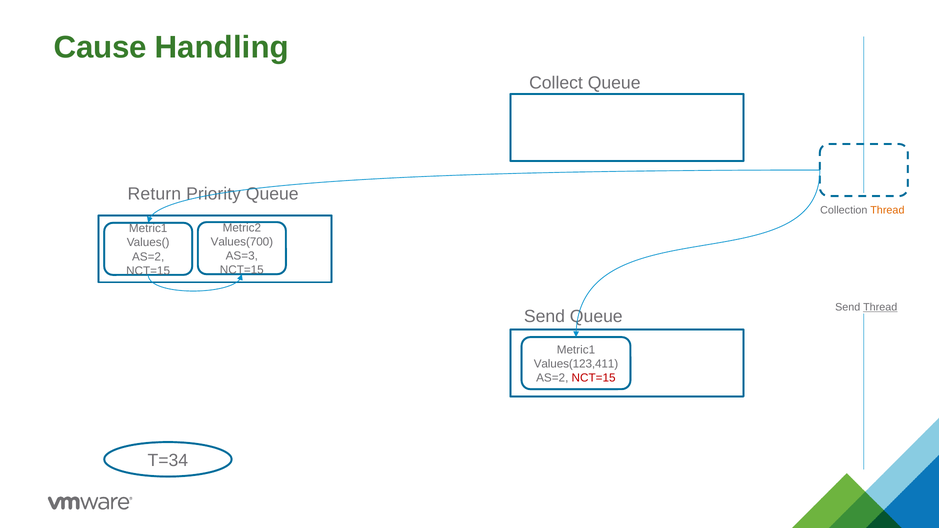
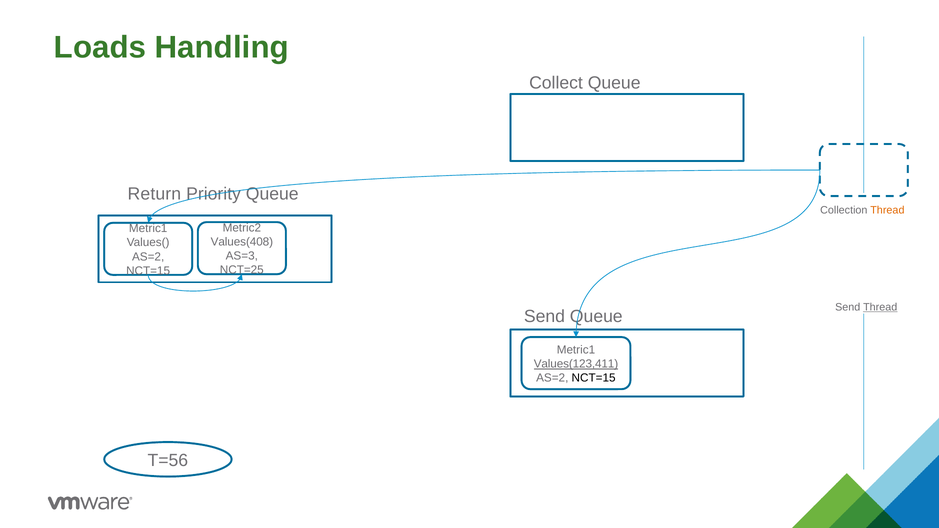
Cause: Cause -> Loads
Values(700: Values(700 -> Values(408
NCT=15 at (242, 270): NCT=15 -> NCT=25
Values(123,411 underline: none -> present
NCT=15 at (594, 378) colour: red -> black
T=34: T=34 -> T=56
